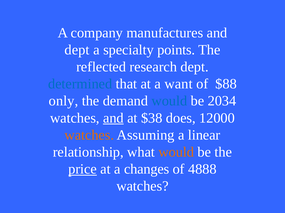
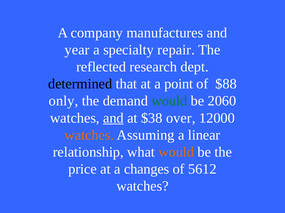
dept at (77, 50): dept -> year
points: points -> repair
determined colour: blue -> black
want: want -> point
would at (169, 101) colour: blue -> green
2034: 2034 -> 2060
does: does -> over
price underline: present -> none
4888: 4888 -> 5612
